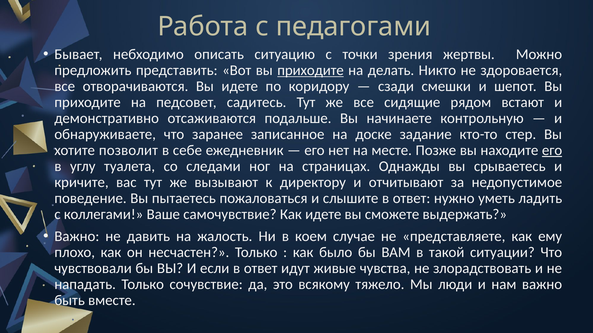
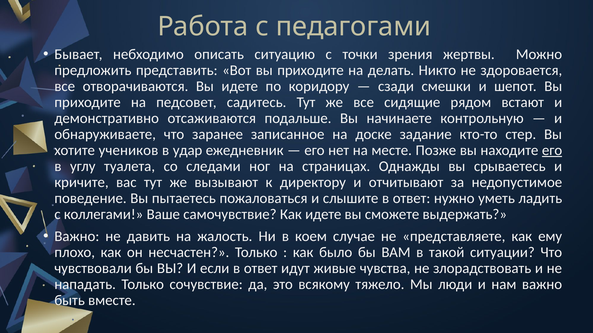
приходите at (311, 70) underline: present -> none
позволит: позволит -> учеников
себе: себе -> удар
